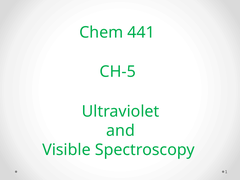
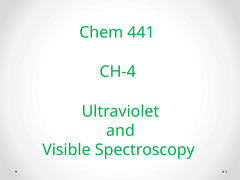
CH-5: CH-5 -> CH-4
